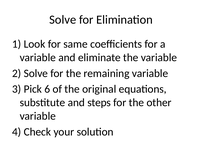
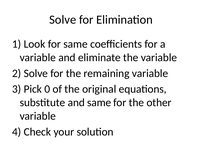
6: 6 -> 0
and steps: steps -> same
